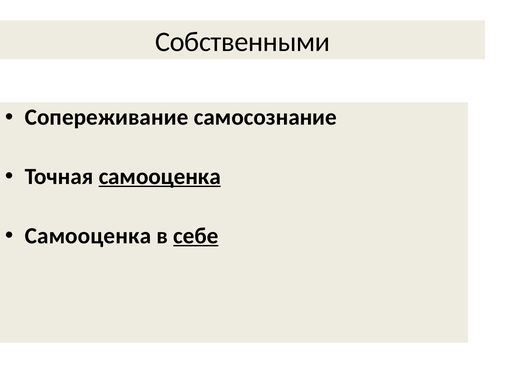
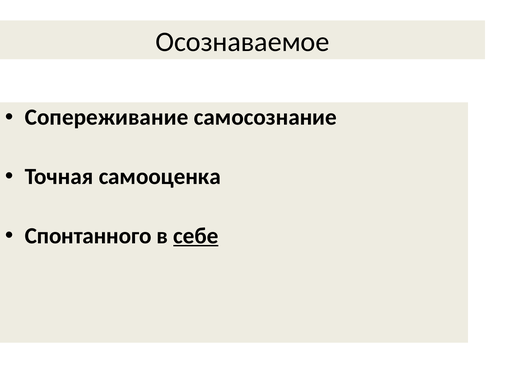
Собственными: Собственными -> Осознаваемое
самооценка at (160, 177) underline: present -> none
Самооценка at (88, 236): Самооценка -> Спонтанного
